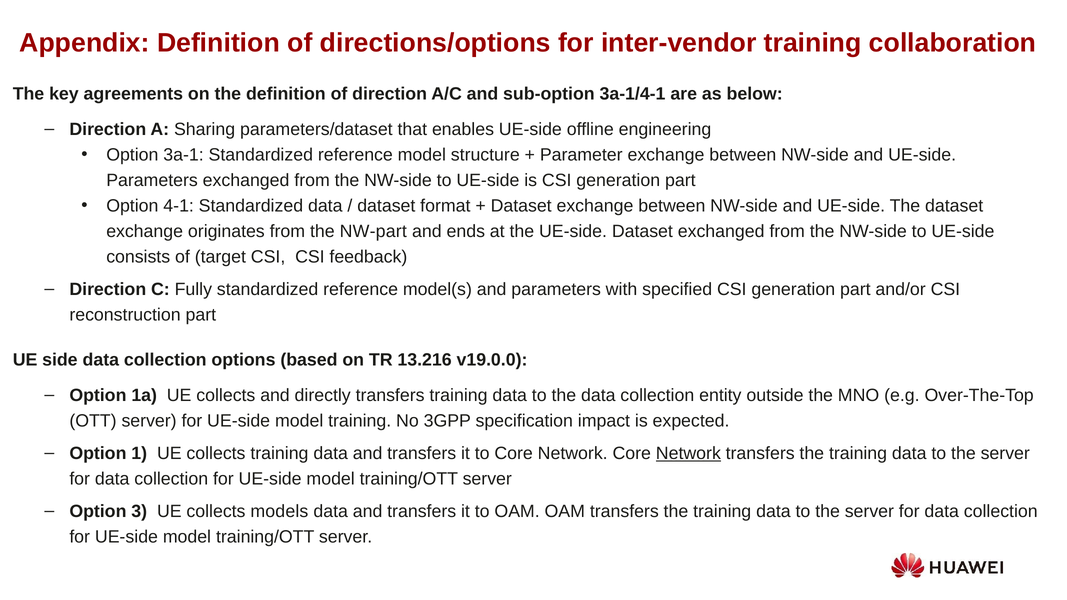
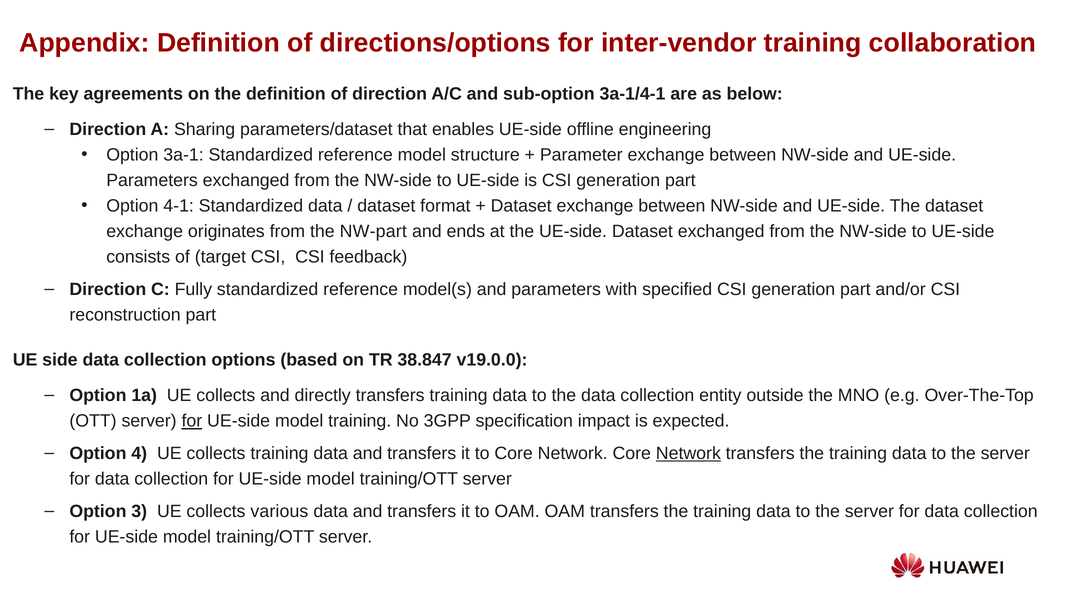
13.216: 13.216 -> 38.847
for at (192, 421) underline: none -> present
1: 1 -> 4
models: models -> various
